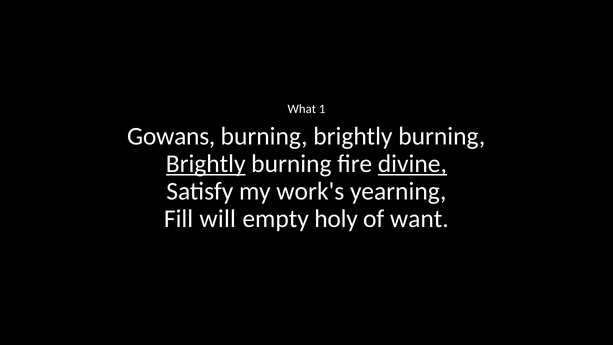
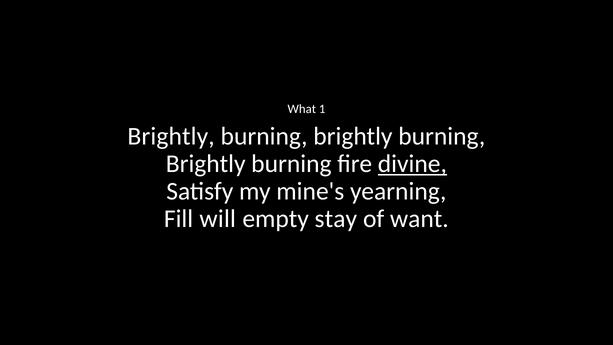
Gowans at (171, 136): Gowans -> Brightly
Brightly at (206, 164) underline: present -> none
work's: work's -> mine's
holy: holy -> stay
